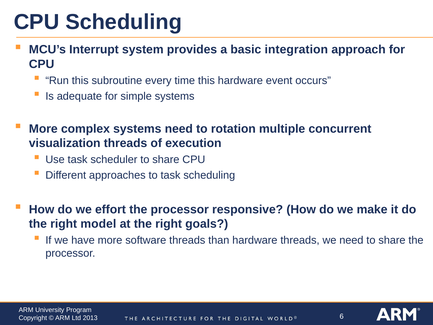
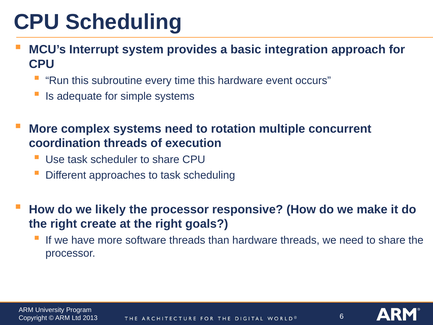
visualization: visualization -> coordination
effort: effort -> likely
model: model -> create
